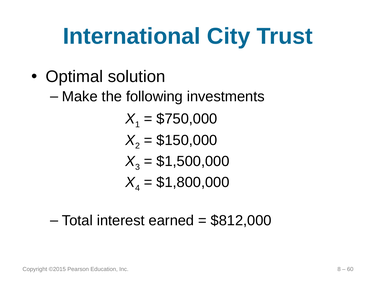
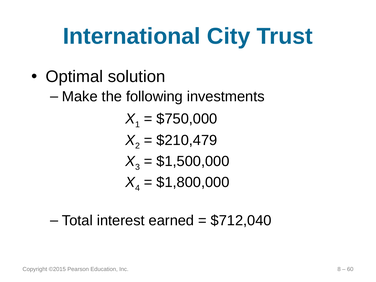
$150,000: $150,000 -> $210,479
$812,000: $812,000 -> $712,040
